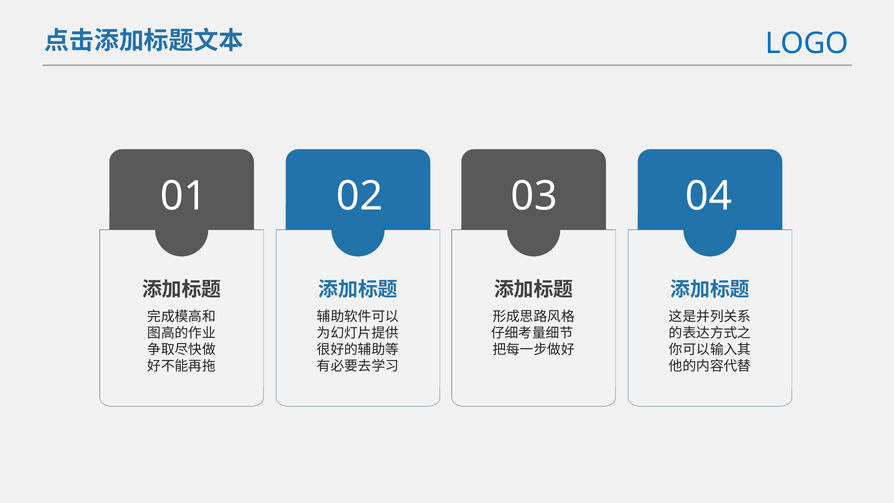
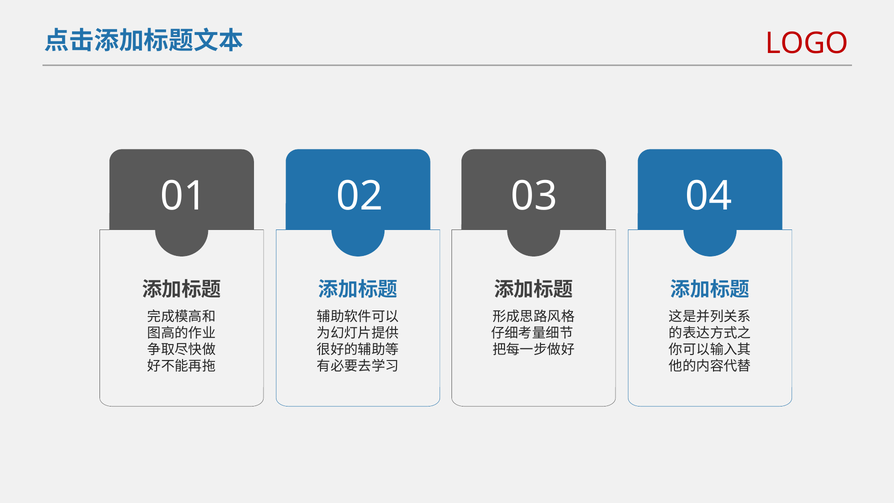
LOGO colour: blue -> red
